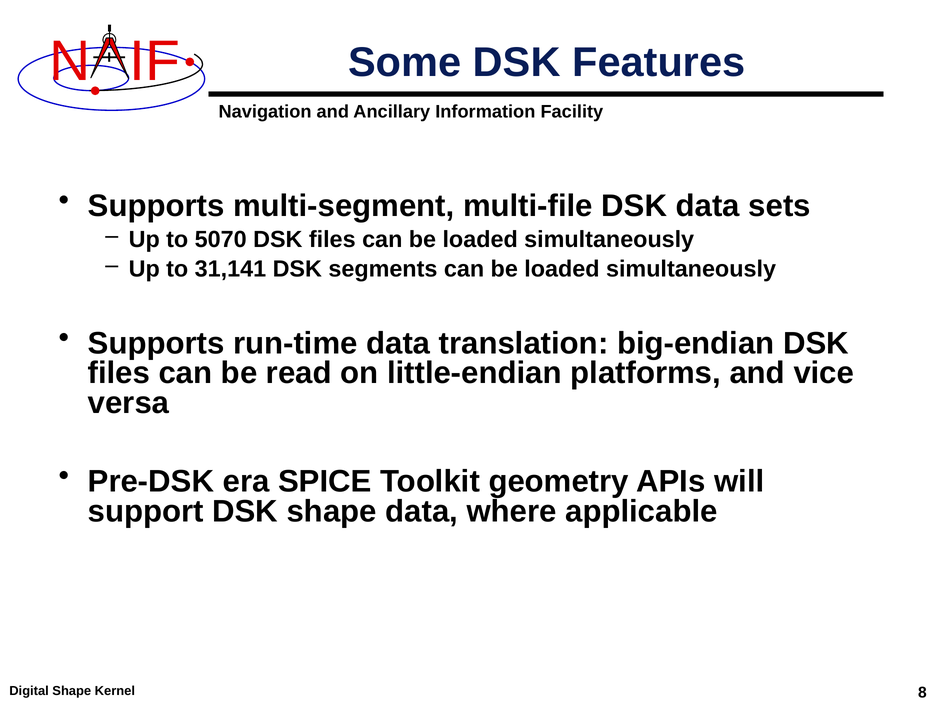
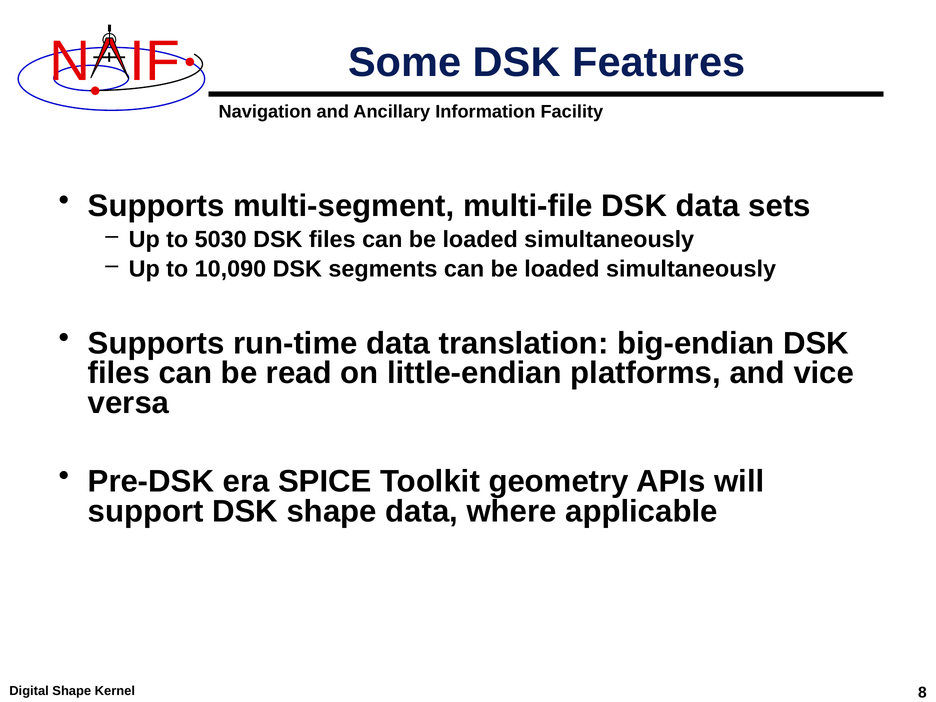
5070: 5070 -> 5030
31,141: 31,141 -> 10,090
